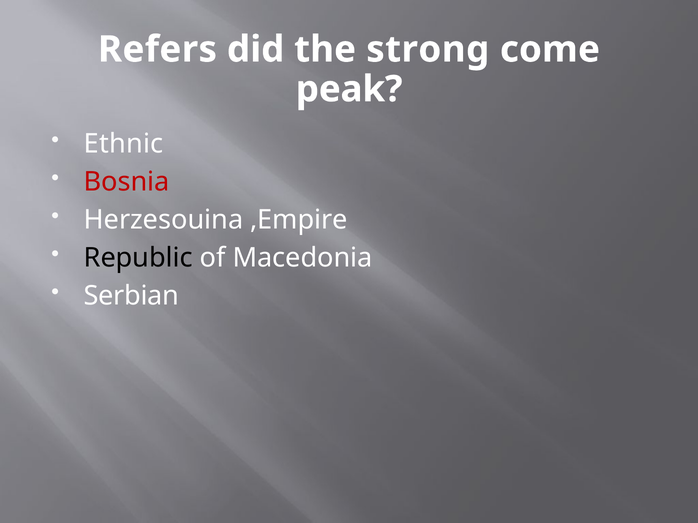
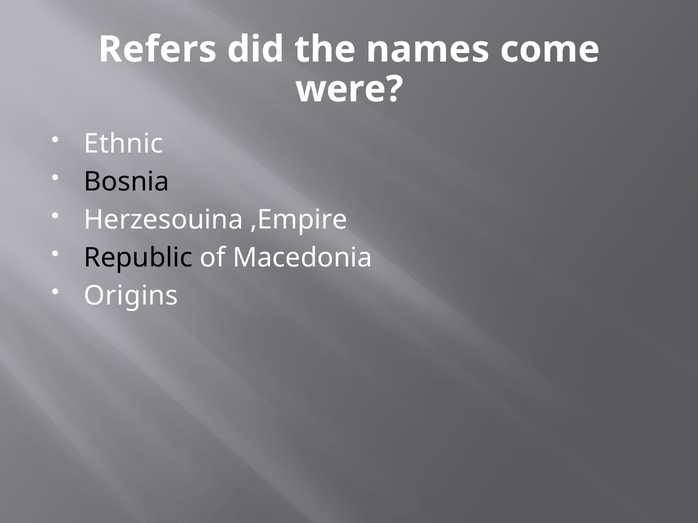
strong: strong -> names
peak: peak -> were
Bosnia colour: red -> black
Serbian: Serbian -> Origins
